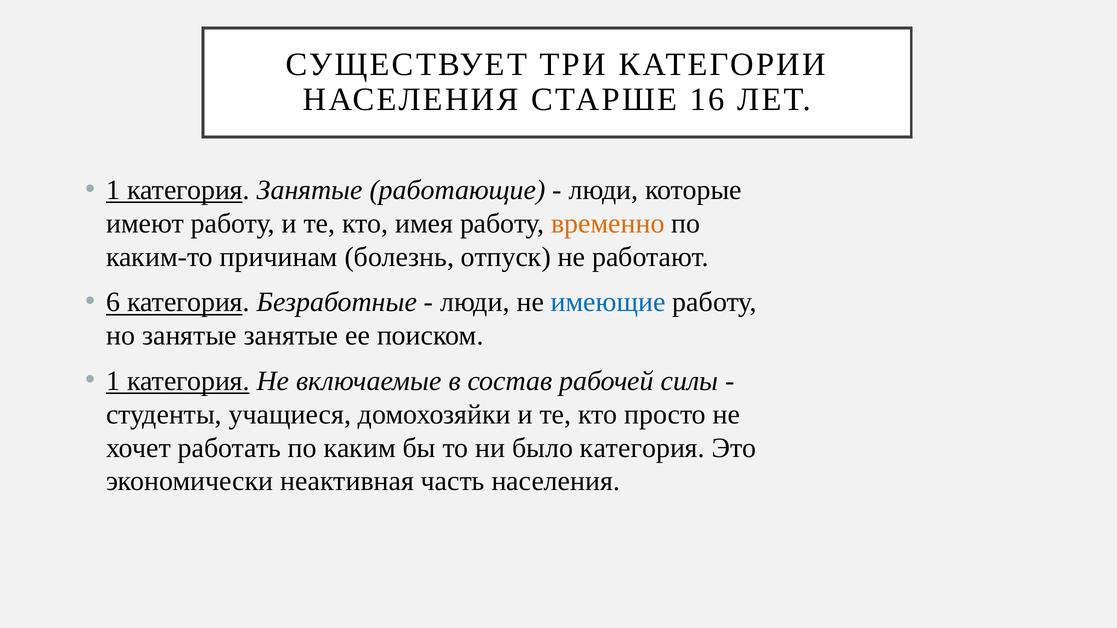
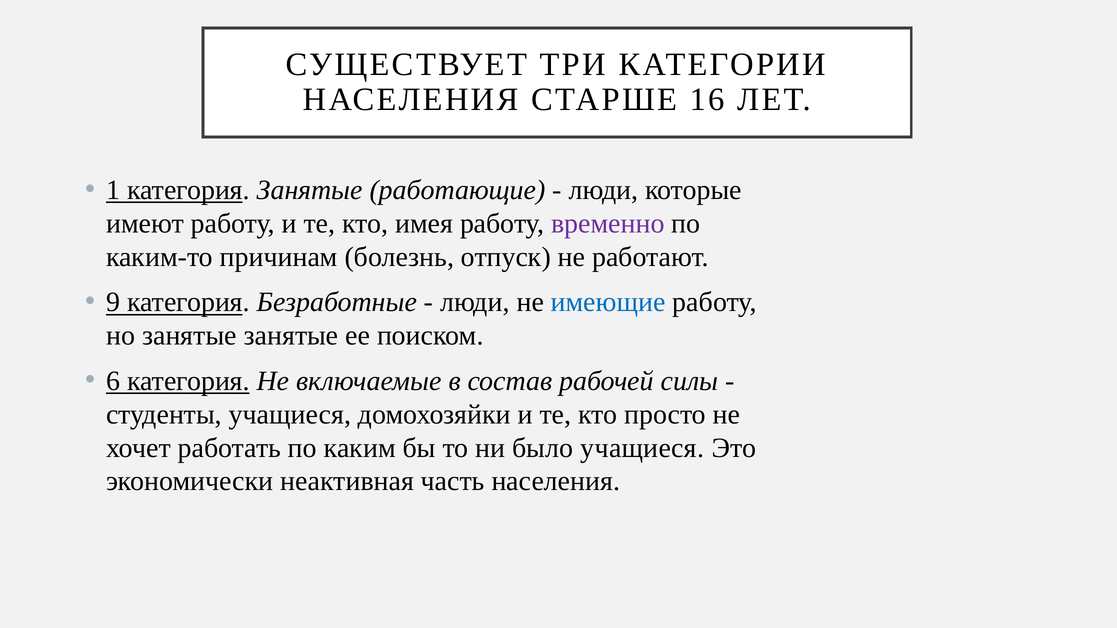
временно colour: orange -> purple
6: 6 -> 9
1 at (113, 381): 1 -> 6
было категория: категория -> учащиеся
